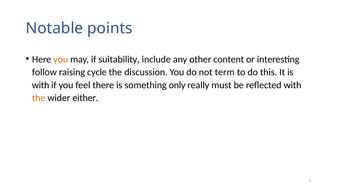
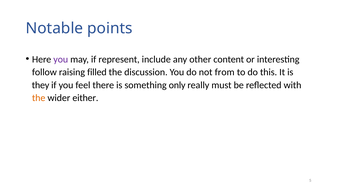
you at (61, 59) colour: orange -> purple
suitability: suitability -> represent
cycle: cycle -> filled
term: term -> from
with at (41, 85): with -> they
